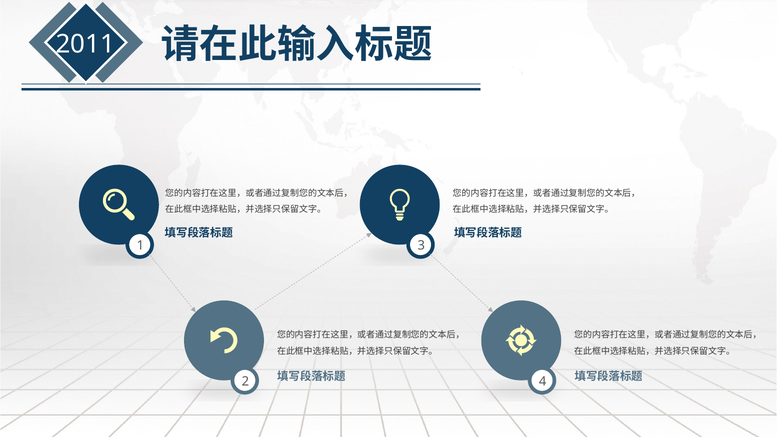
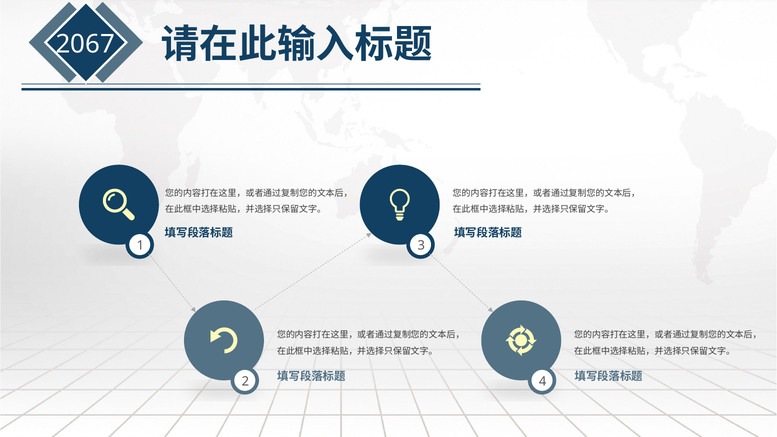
2011: 2011 -> 2067
